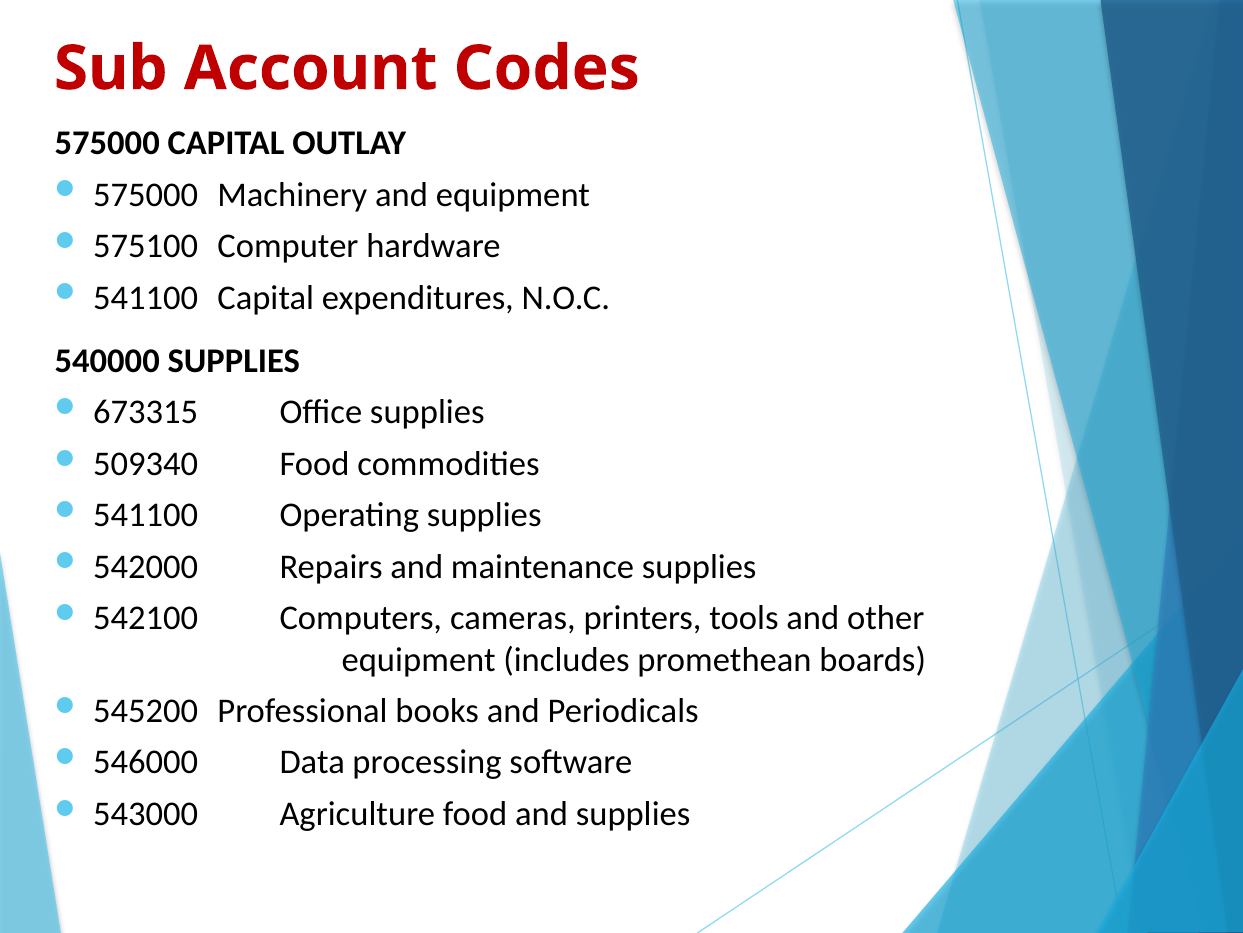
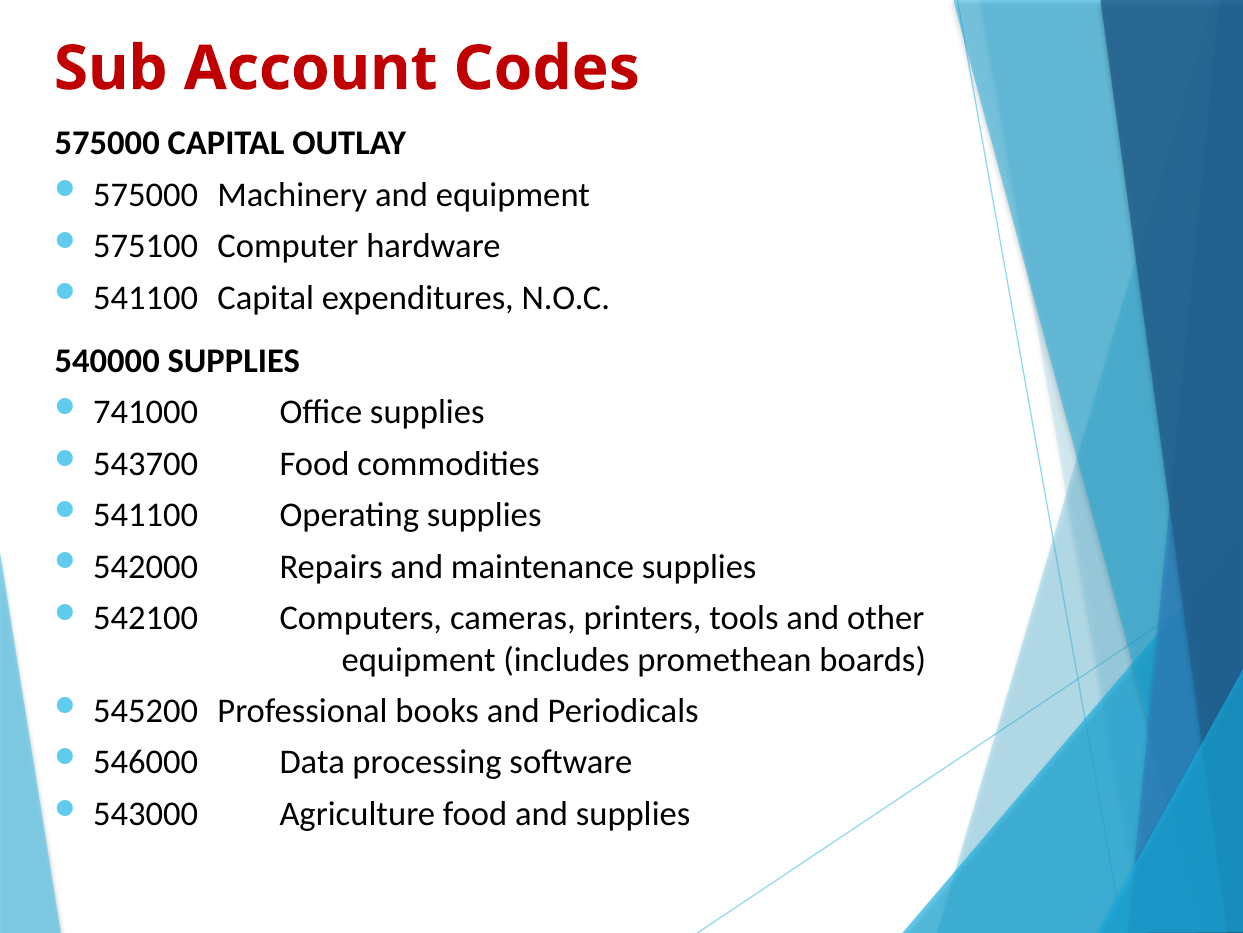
673315: 673315 -> 741000
509340: 509340 -> 543700
